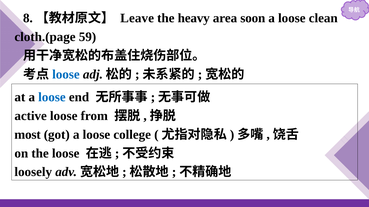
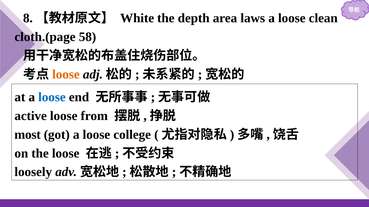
Leave: Leave -> White
heavy: heavy -> depth
soon: soon -> laws
59: 59 -> 58
loose at (66, 74) colour: blue -> orange
